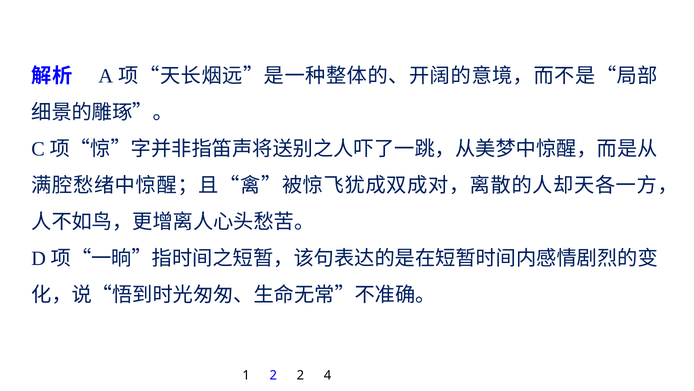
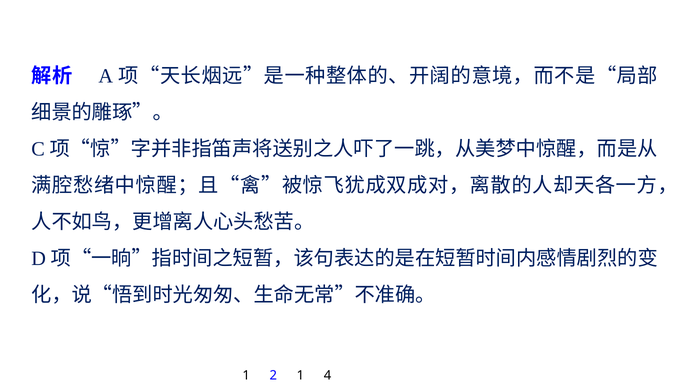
2 2: 2 -> 1
